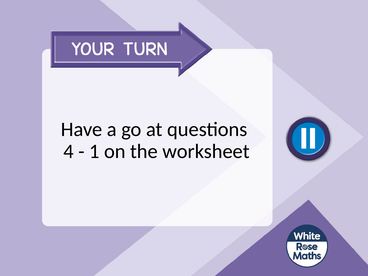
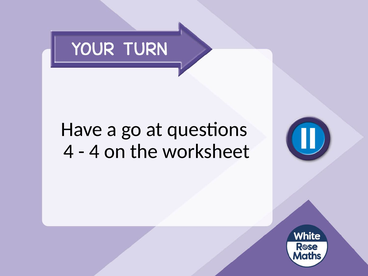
1 at (94, 151): 1 -> 4
